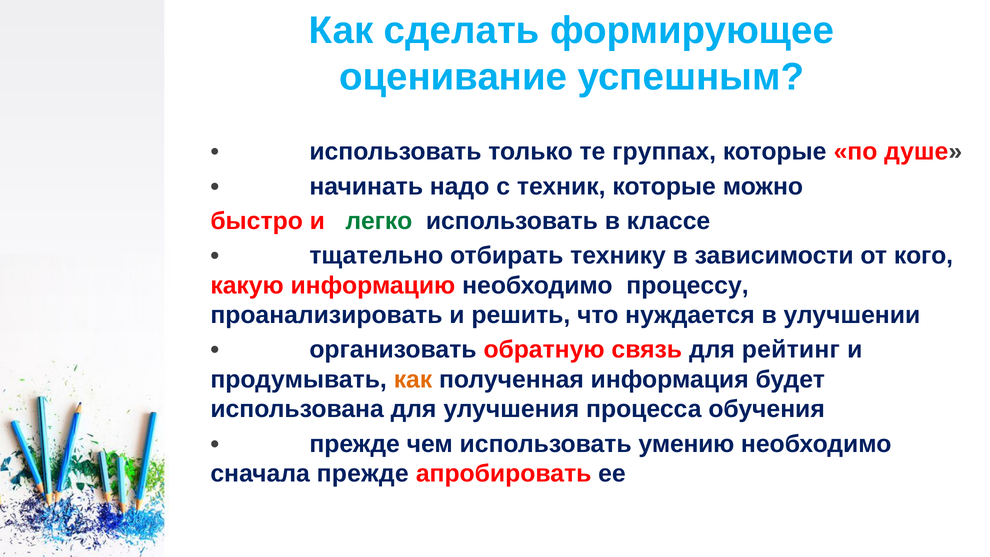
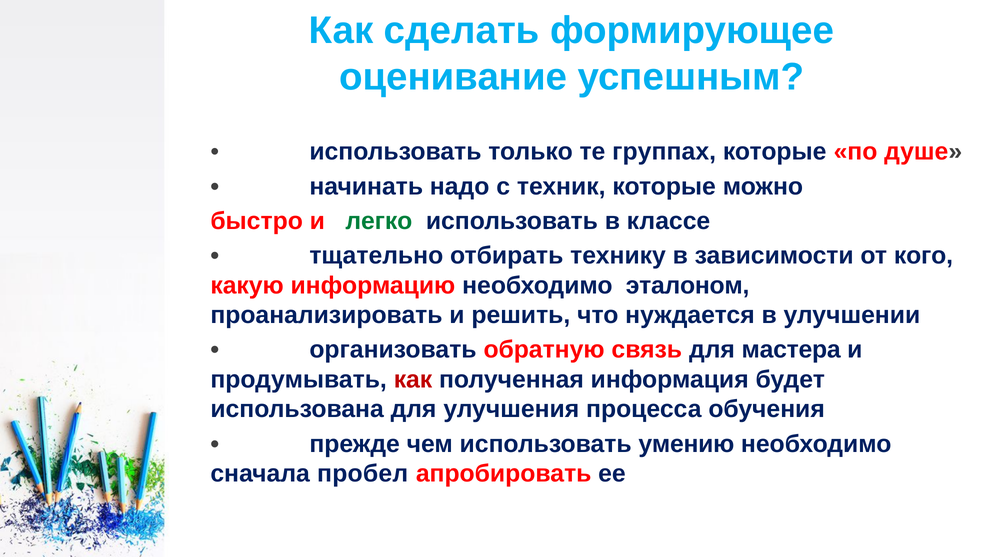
процессу: процессу -> эталоном
рейтинг: рейтинг -> мастера
как at (413, 379) colour: orange -> red
сначала прежде: прежде -> пробел
